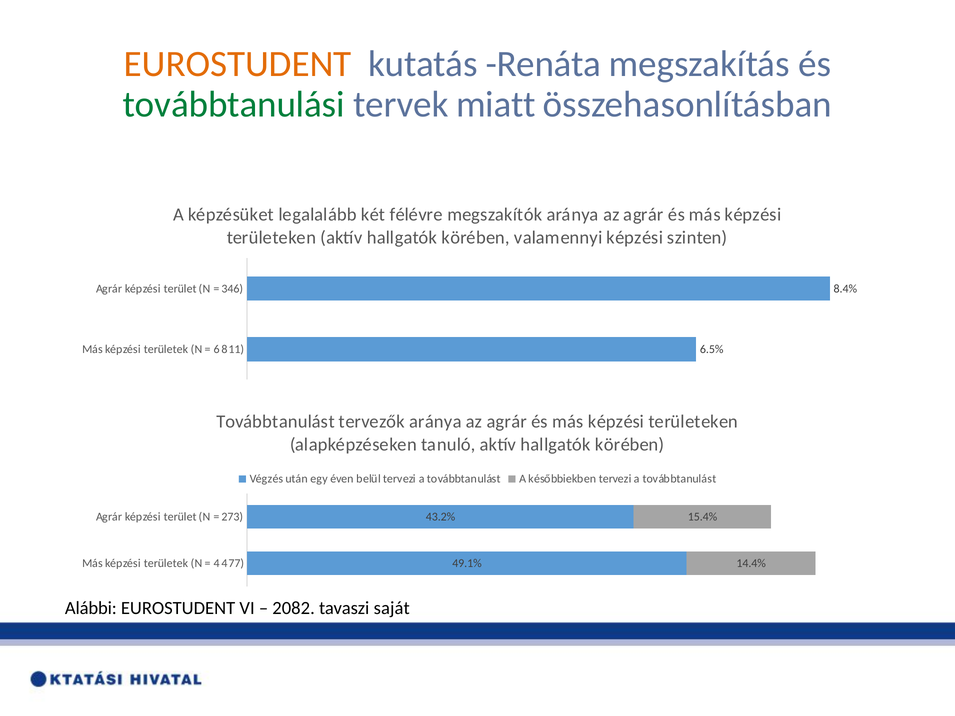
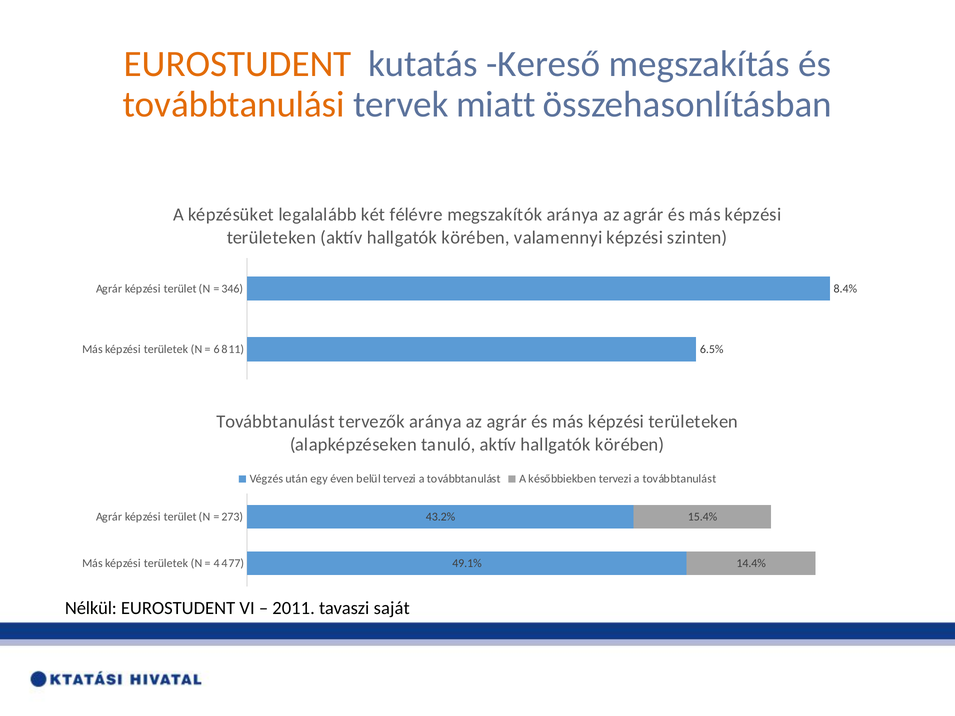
Renáta: Renáta -> Kereső
továbbtanulási colour: green -> orange
Alábbi: Alábbi -> Nélkül
2082: 2082 -> 2011
